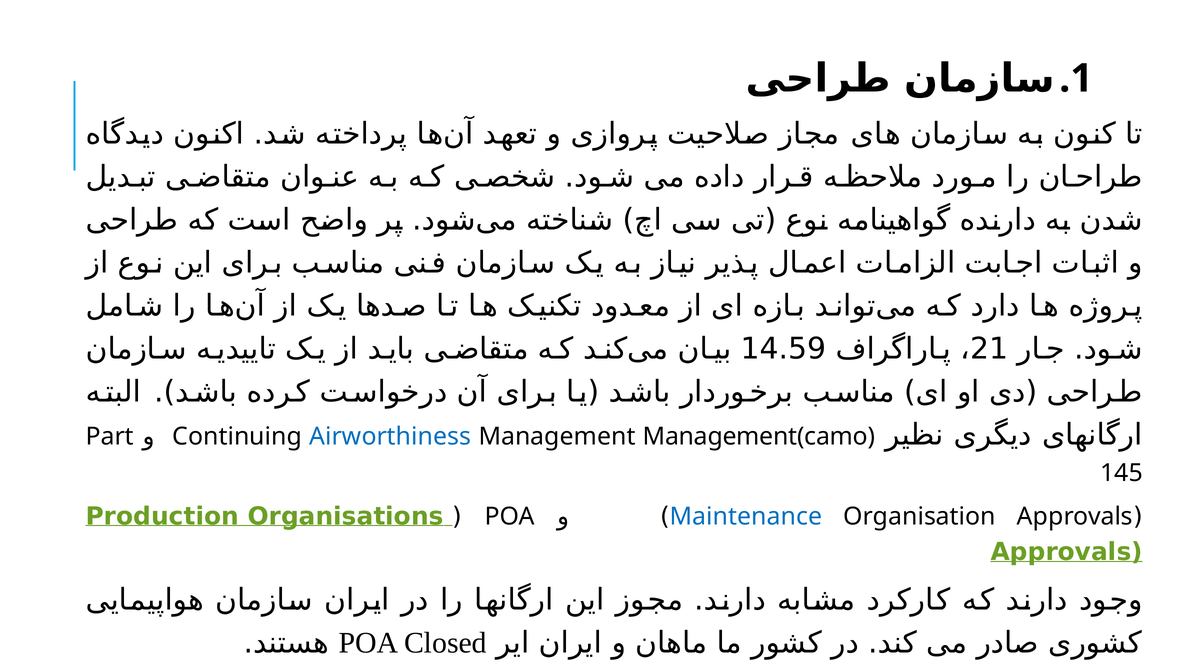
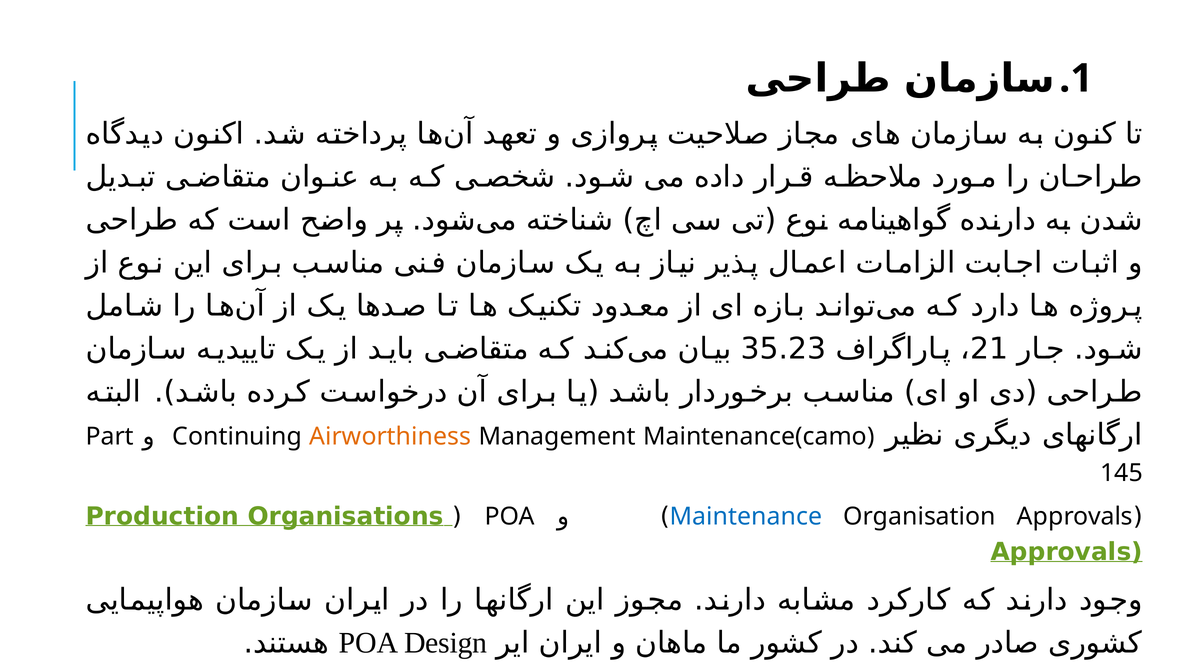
14.59: 14.59 -> 35.23
Airworthiness colour: blue -> orange
Management(camo: Management(camo -> Maintenance(camo
POA Closed: Closed -> Design
